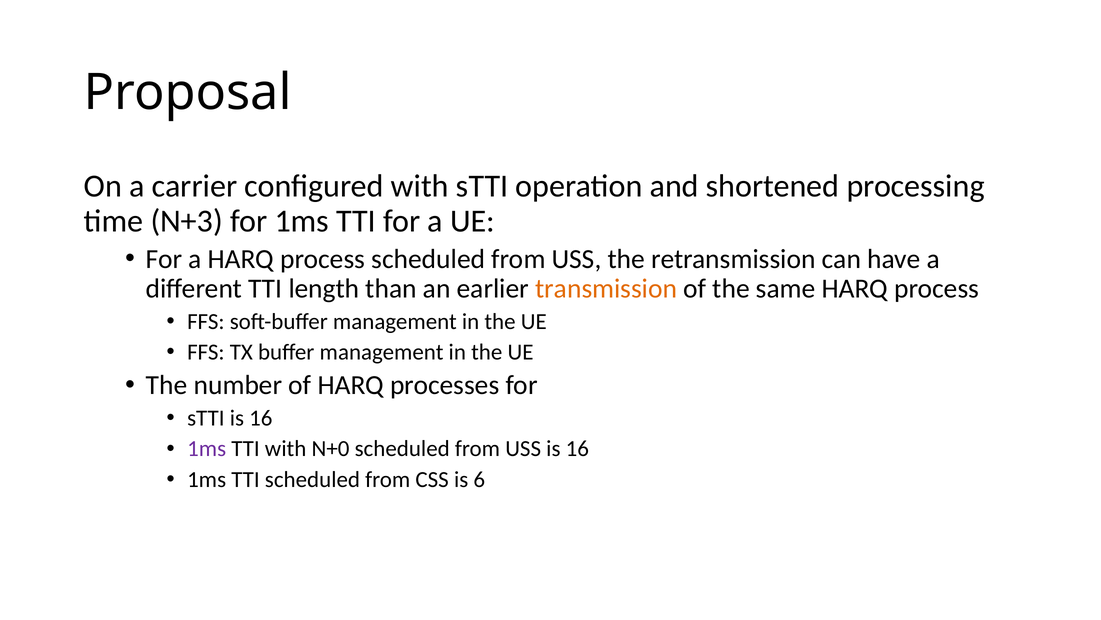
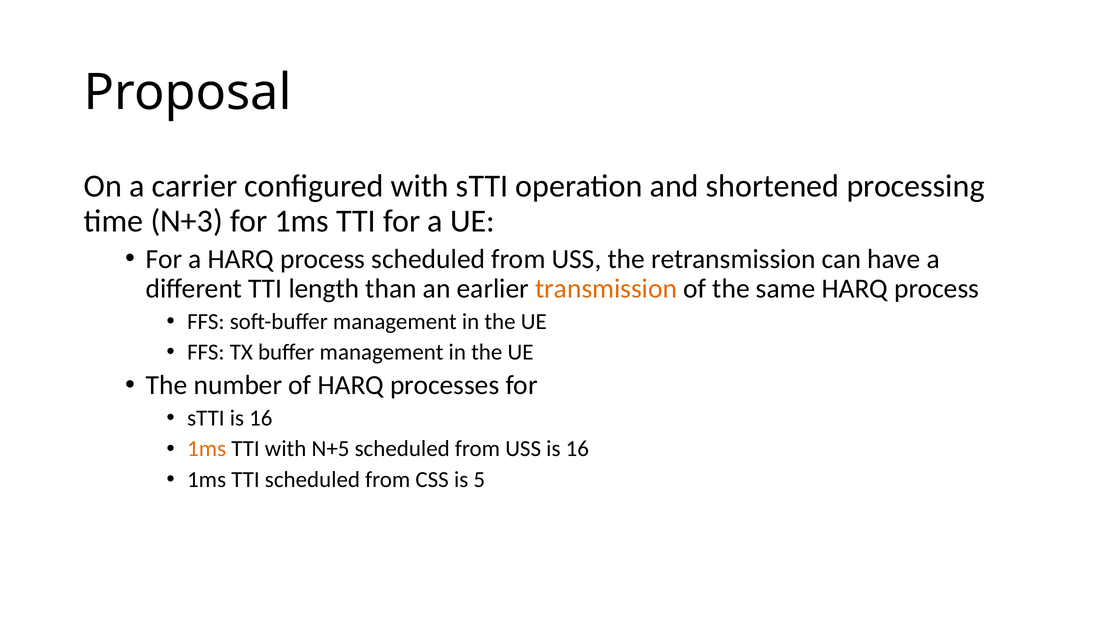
1ms at (207, 448) colour: purple -> orange
N+0: N+0 -> N+5
6: 6 -> 5
